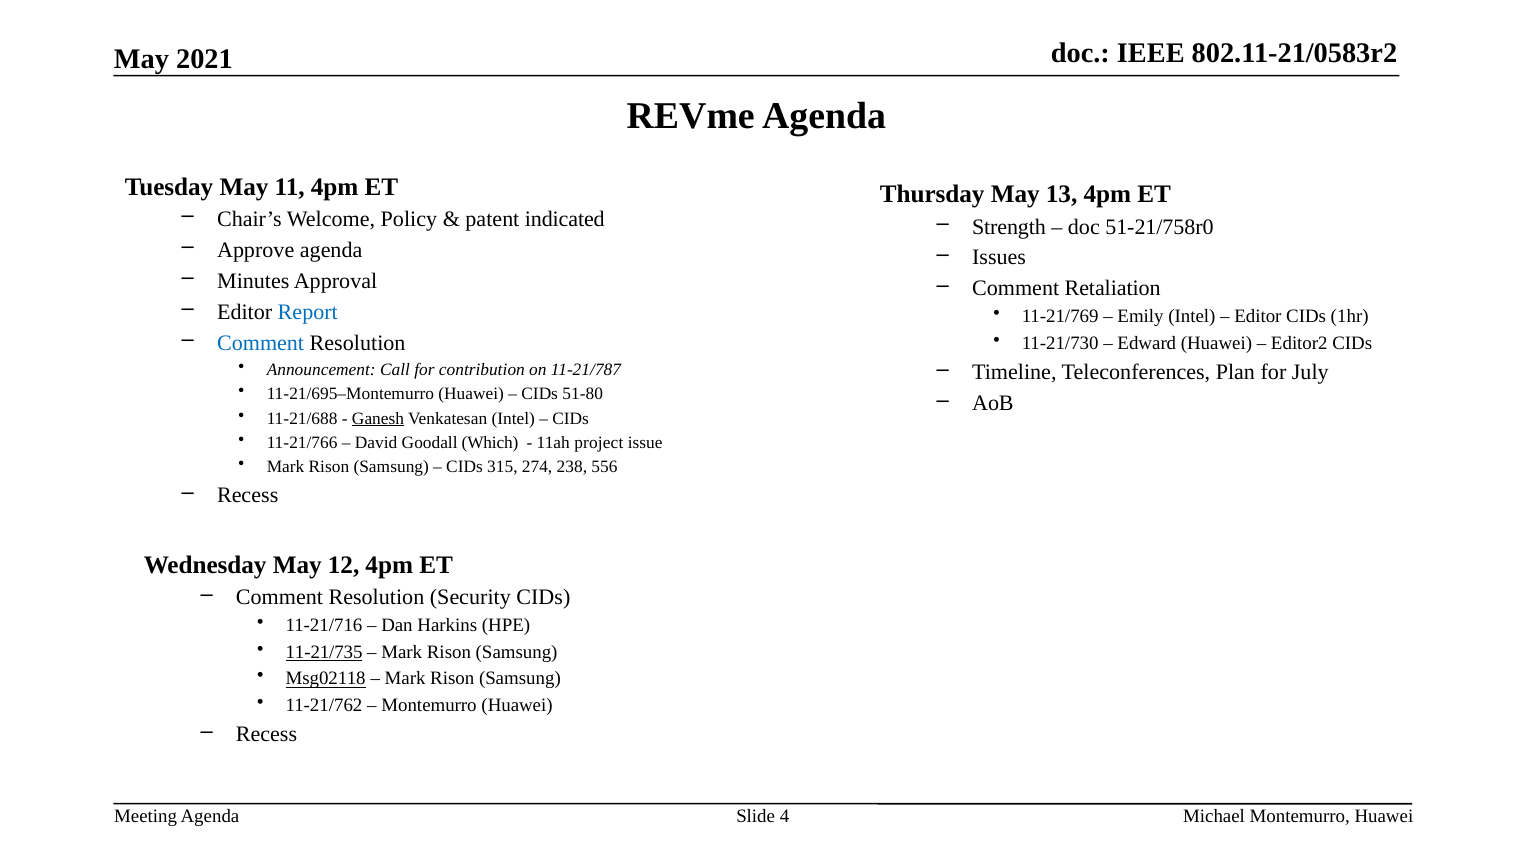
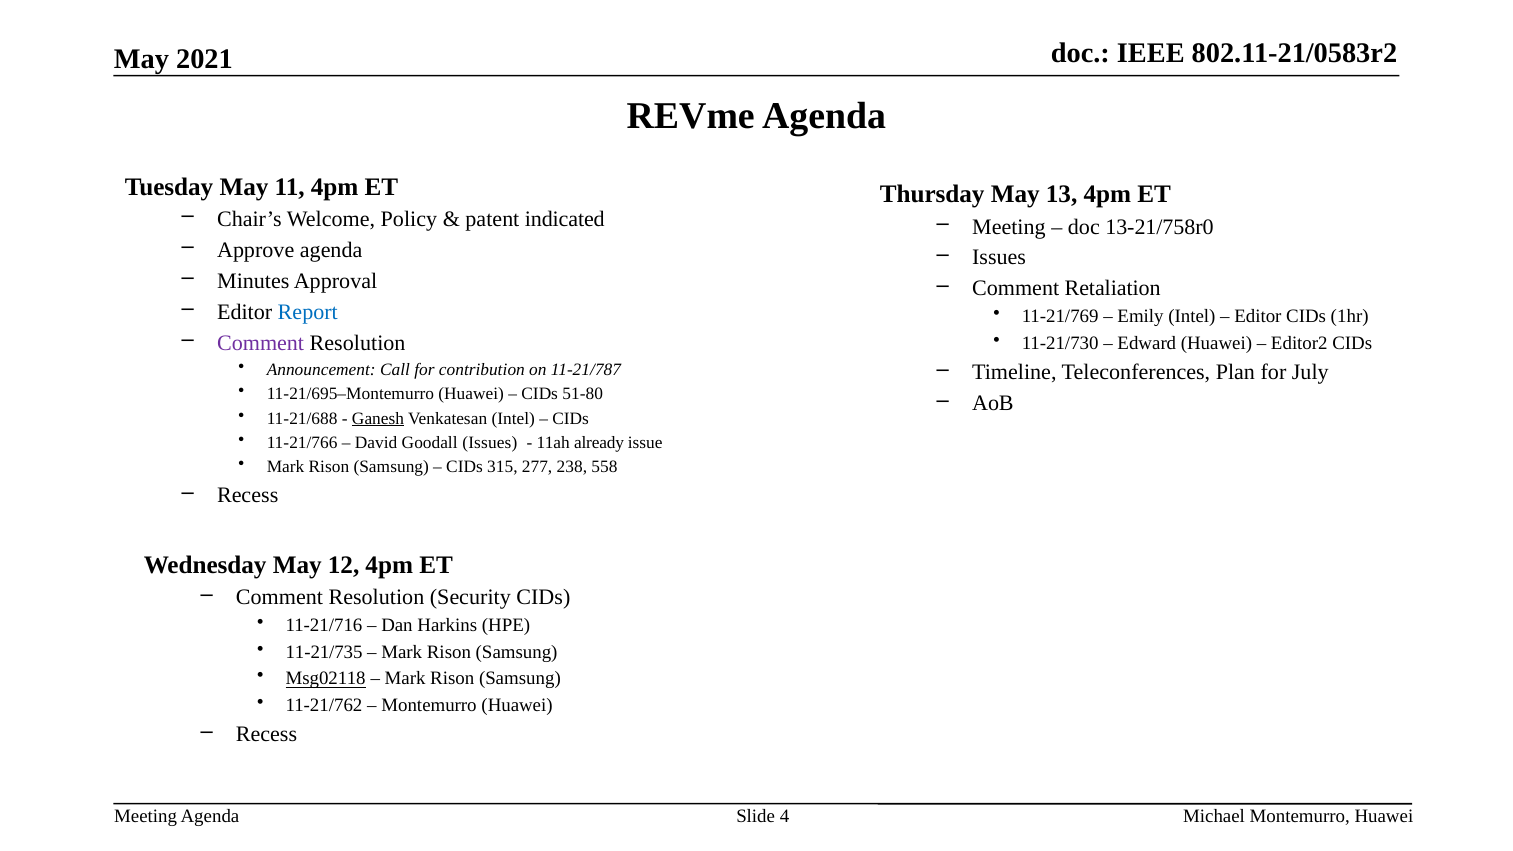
Strength at (1009, 227): Strength -> Meeting
51-21/758r0: 51-21/758r0 -> 13-21/758r0
Comment at (261, 343) colour: blue -> purple
Goodall Which: Which -> Issues
project: project -> already
274: 274 -> 277
556: 556 -> 558
11-21/735 underline: present -> none
